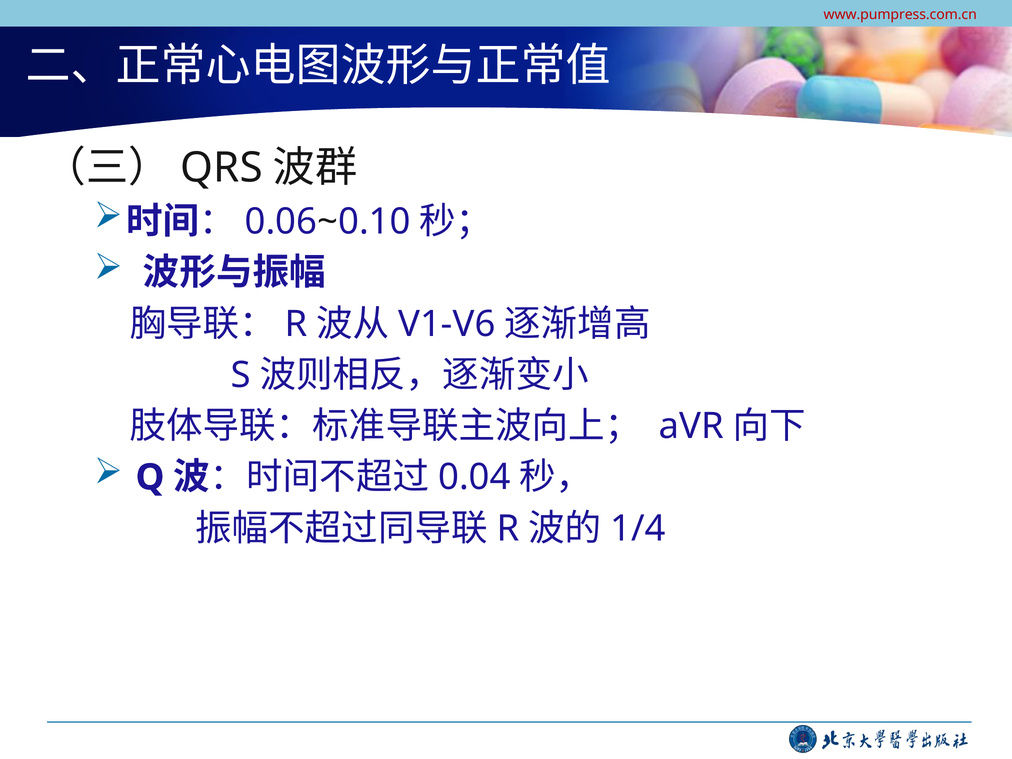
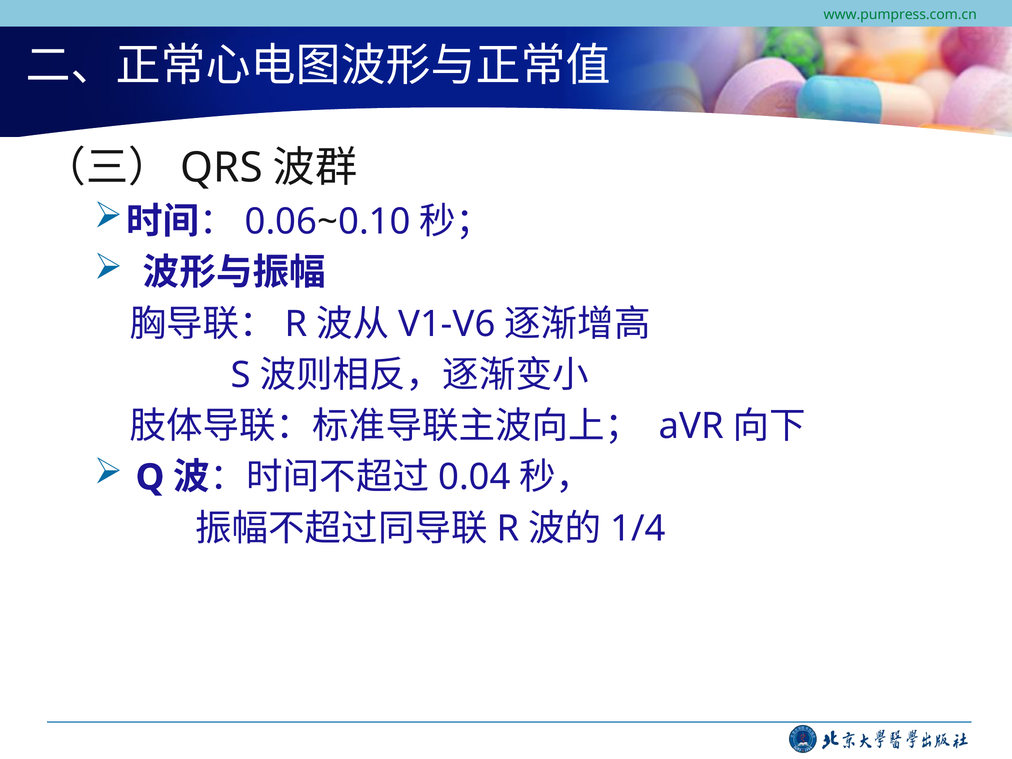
www.pumpress.com.cn colour: red -> green
